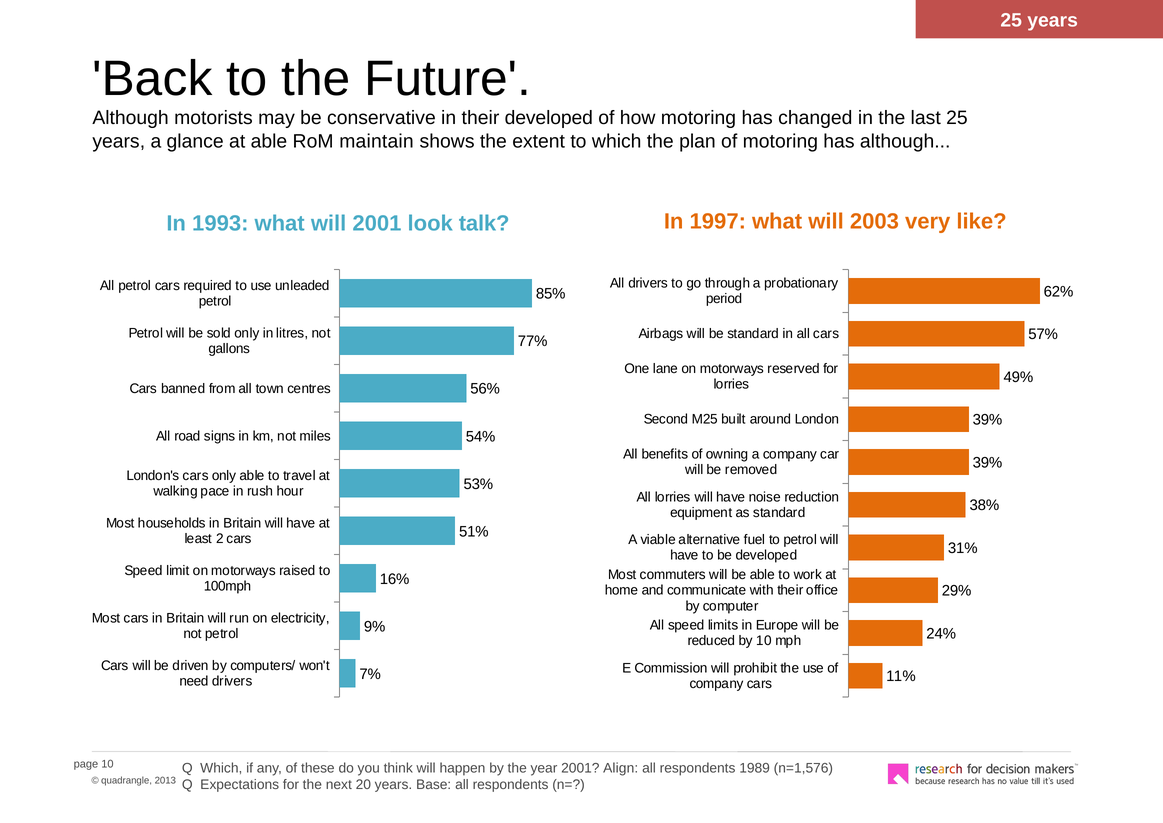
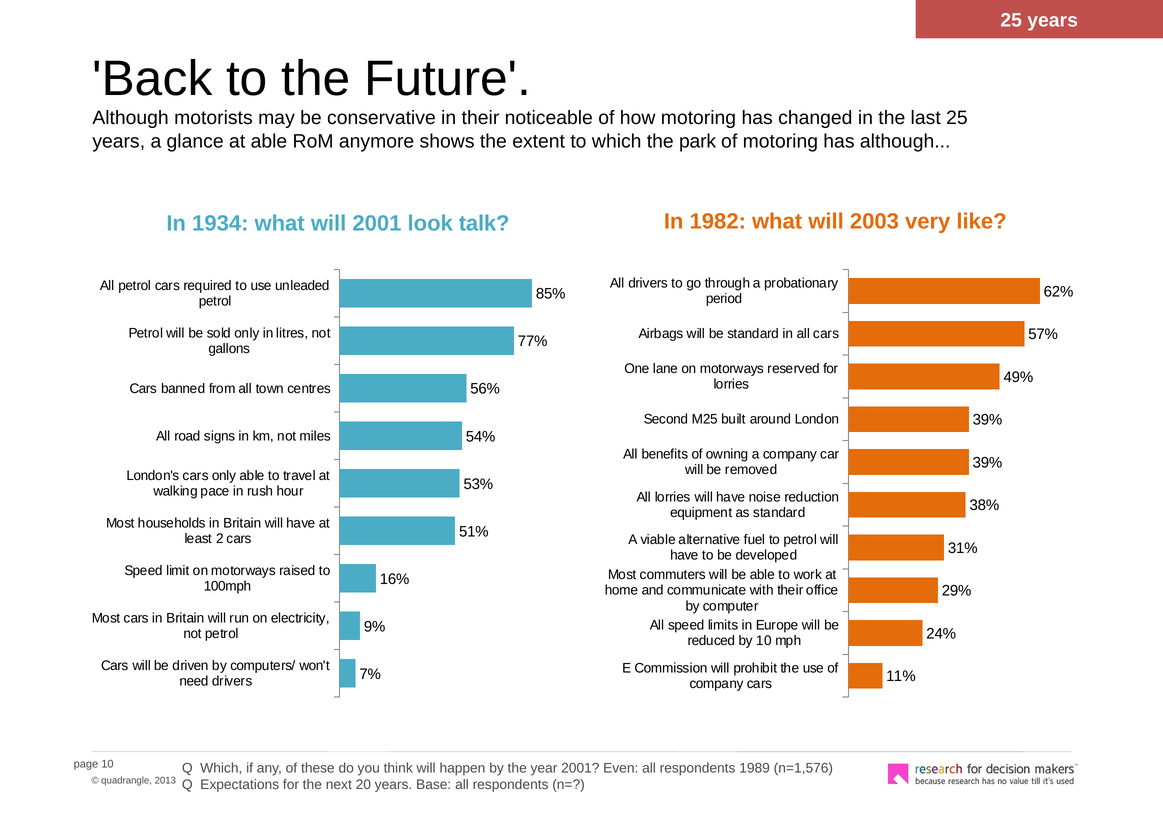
their developed: developed -> noticeable
maintain: maintain -> anymore
plan: plan -> park
1993: 1993 -> 1934
1997: 1997 -> 1982
Align: Align -> Even
